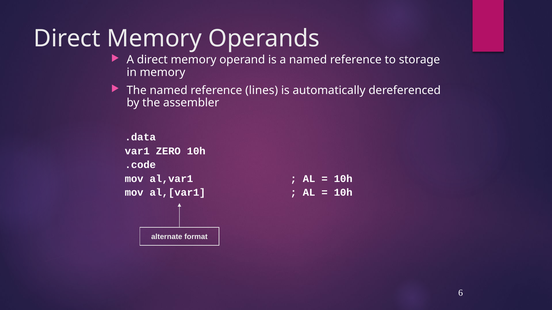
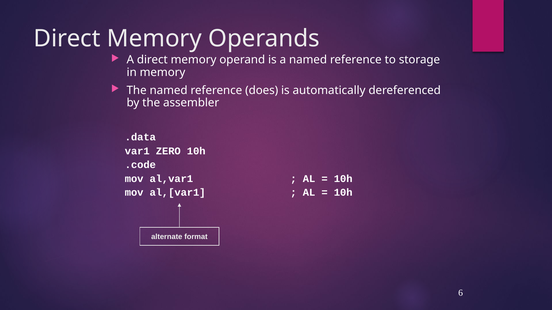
lines: lines -> does
